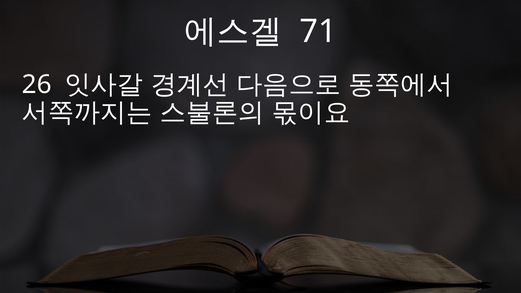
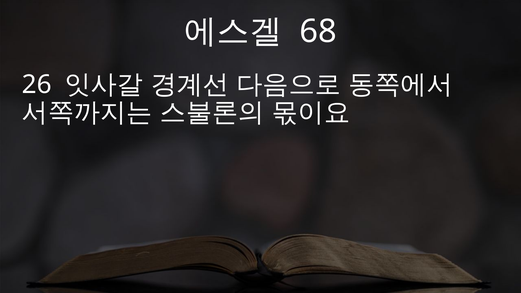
71: 71 -> 68
